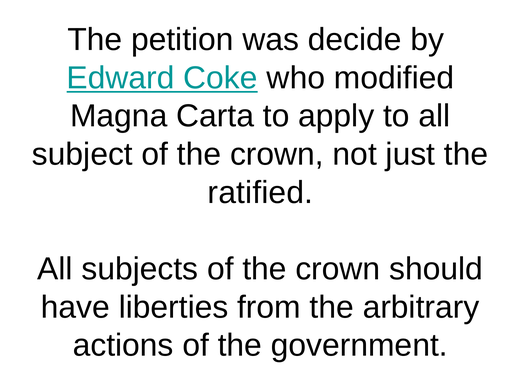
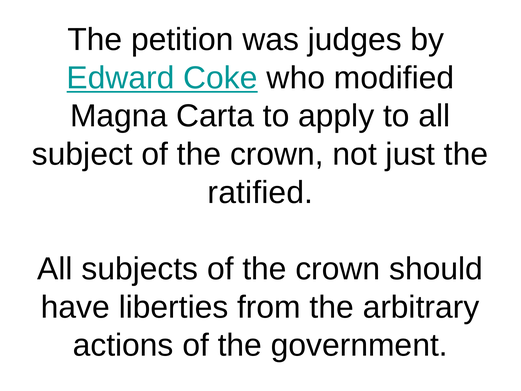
decide: decide -> judges
